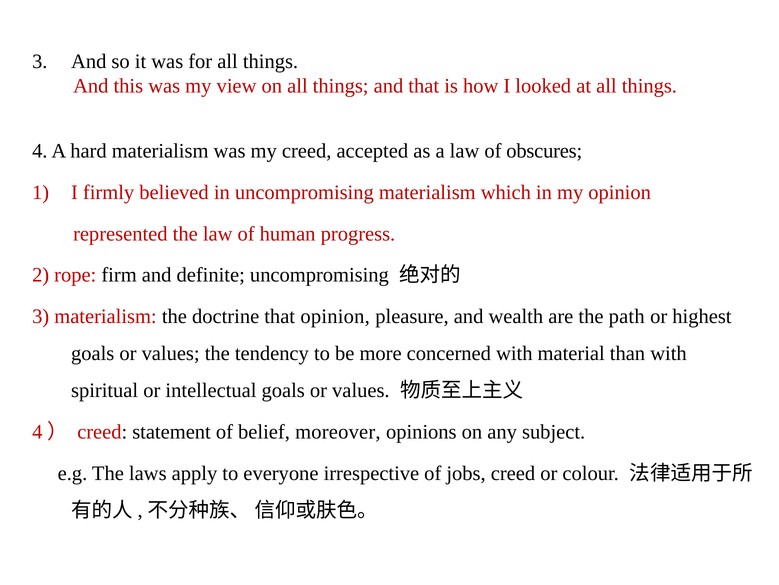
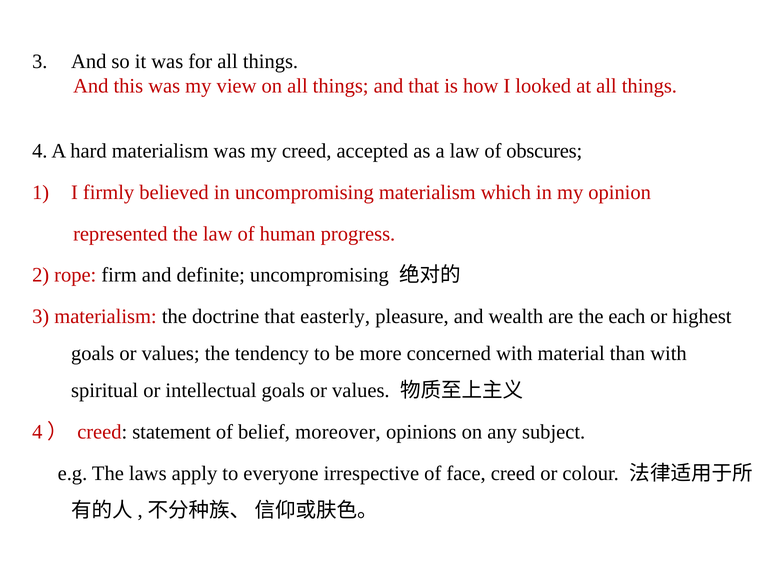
that opinion: opinion -> easterly
path: path -> each
jobs: jobs -> face
